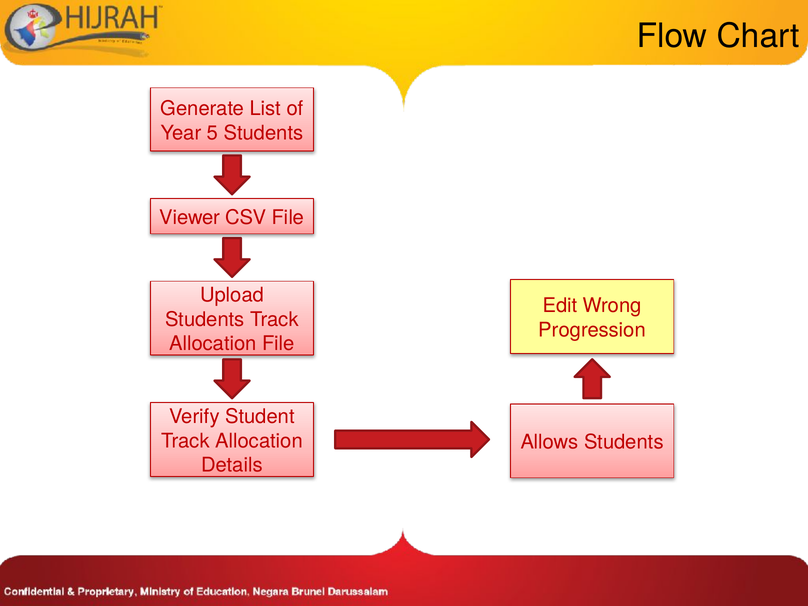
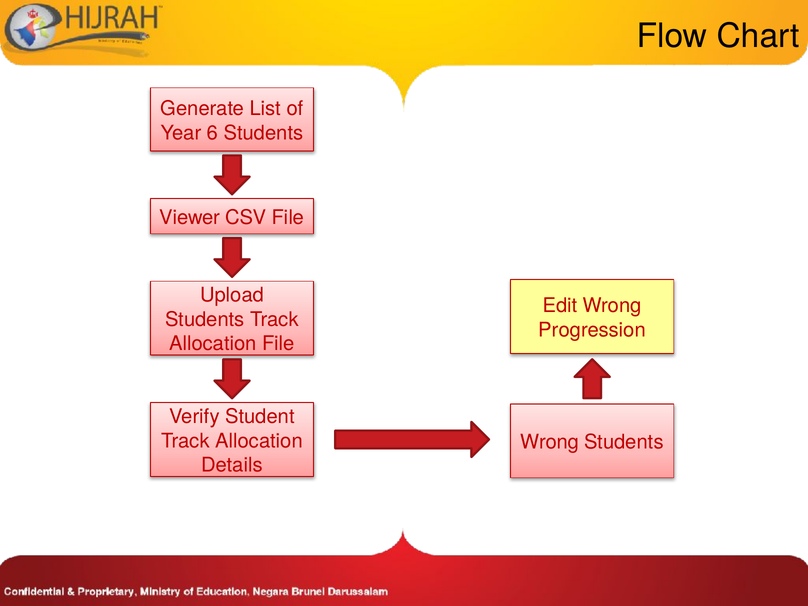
5: 5 -> 6
Allows at (550, 442): Allows -> Wrong
